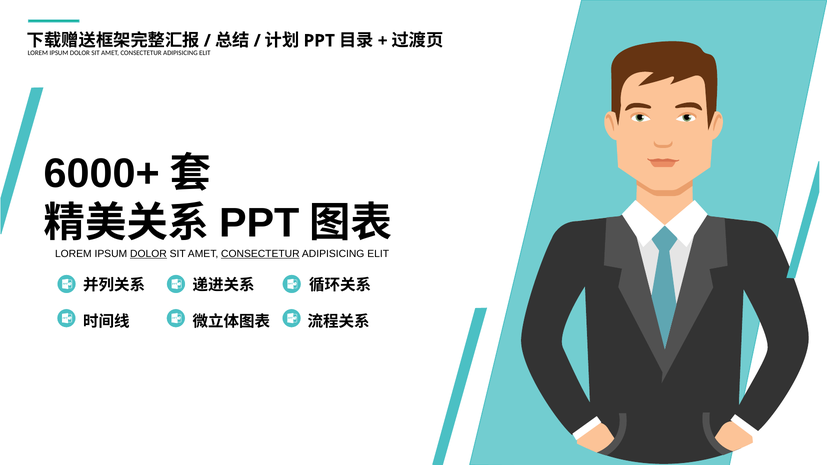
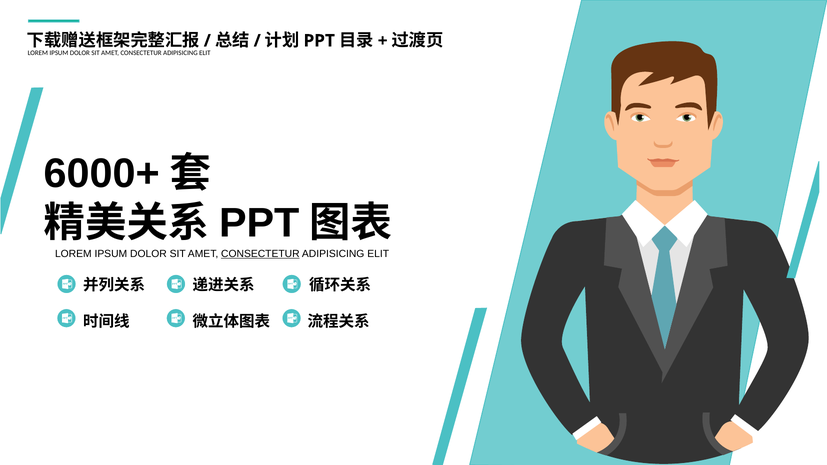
DOLOR at (148, 254) underline: present -> none
